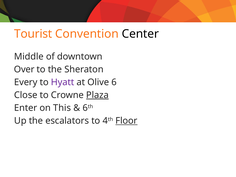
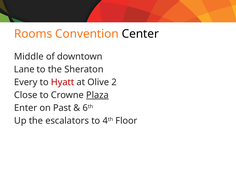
Tourist: Tourist -> Rooms
Over: Over -> Lane
Hyatt colour: purple -> red
6: 6 -> 2
This: This -> Past
Floor underline: present -> none
